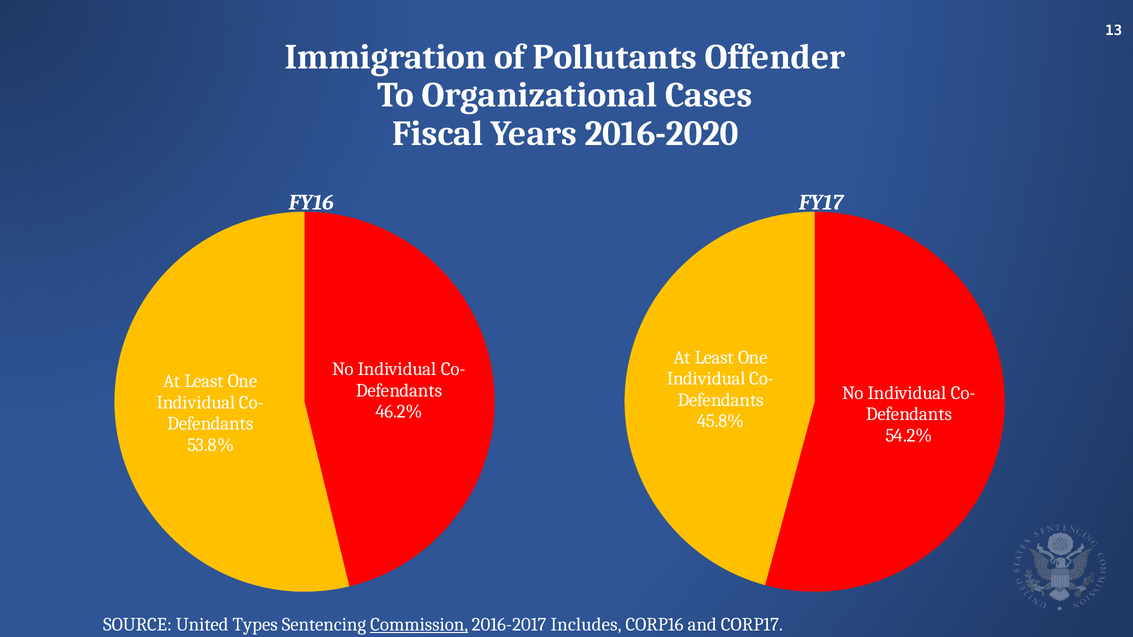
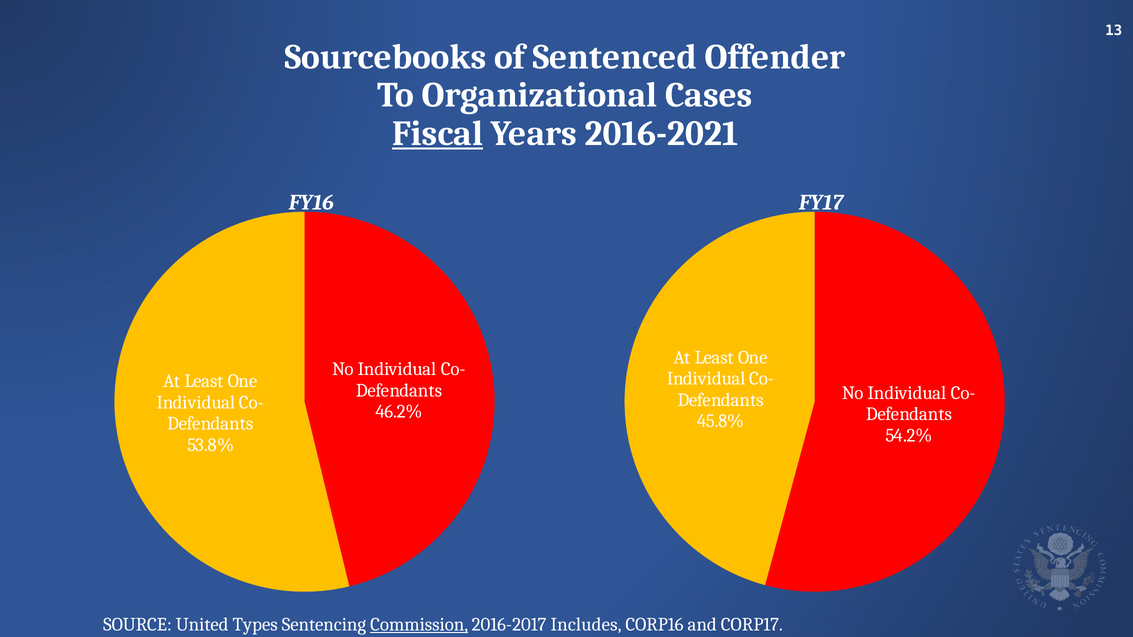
Immigration: Immigration -> Sourcebooks
Pollutants: Pollutants -> Sentenced
Fiscal underline: none -> present
2016-2020: 2016-2020 -> 2016-2021
